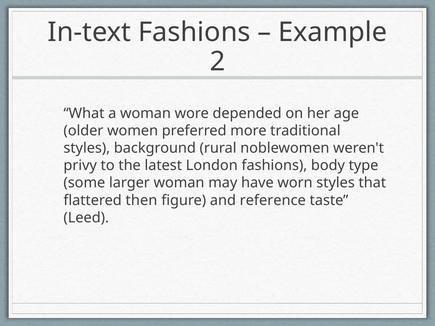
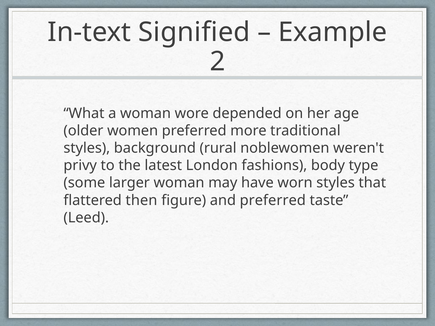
In-text Fashions: Fashions -> Signified
and reference: reference -> preferred
